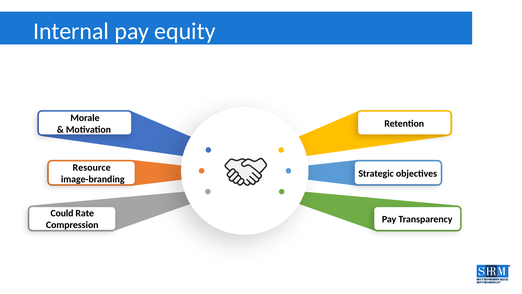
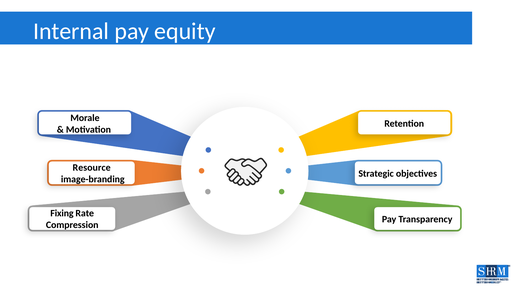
Could: Could -> Fixing
